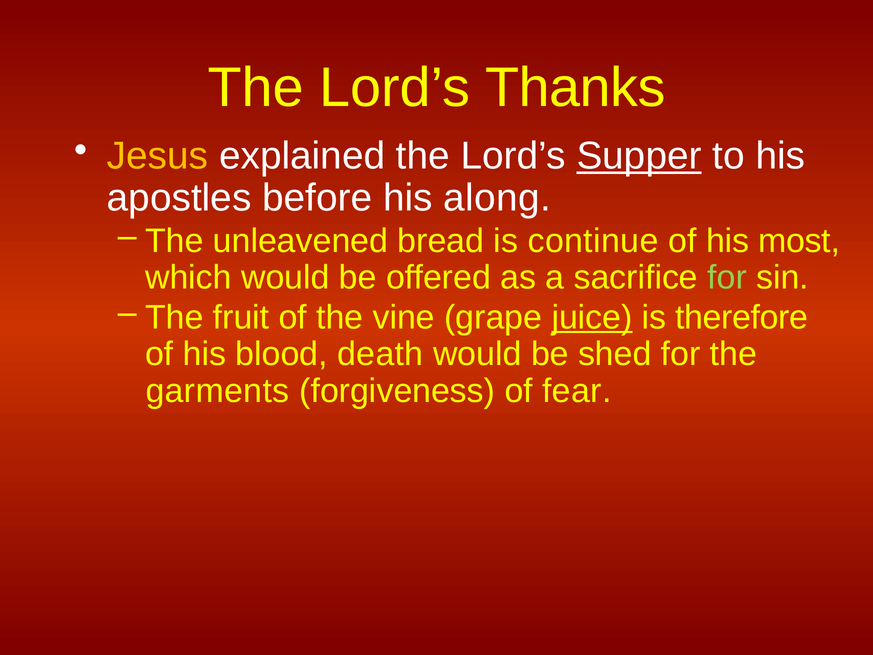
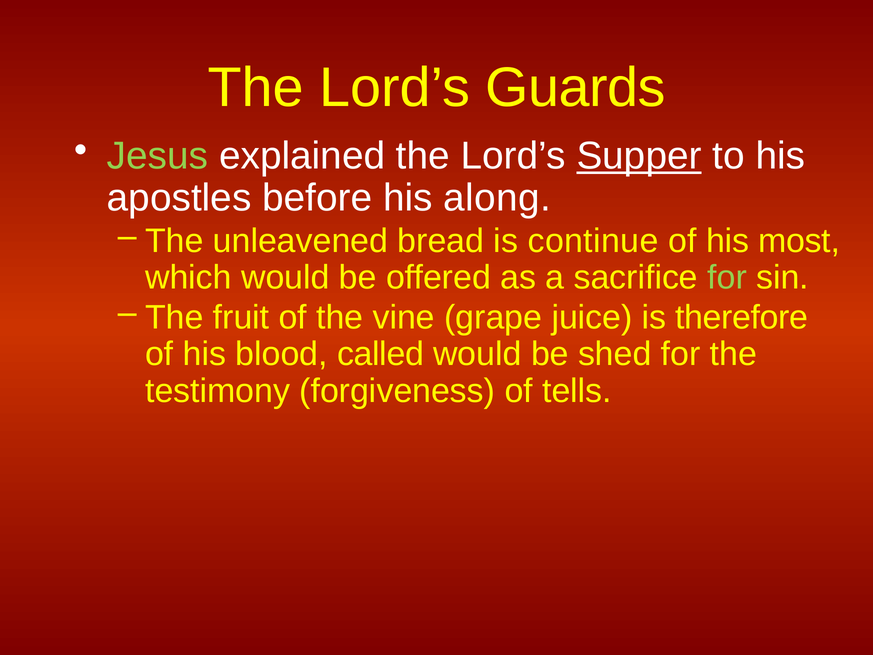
Thanks: Thanks -> Guards
Jesus colour: yellow -> light green
juice underline: present -> none
death: death -> called
garments: garments -> testimony
fear: fear -> tells
